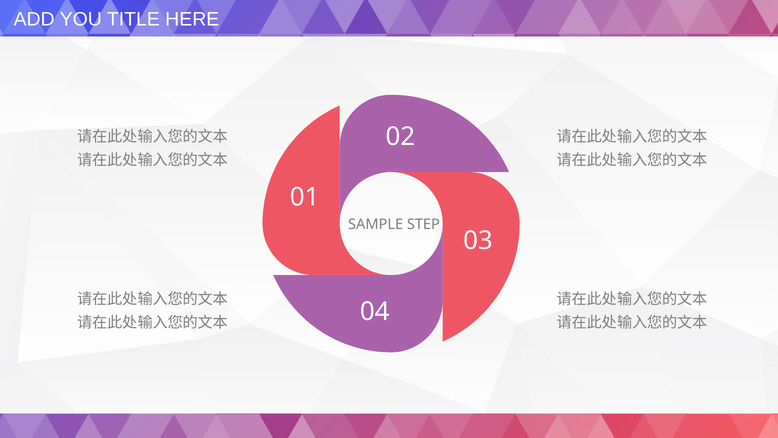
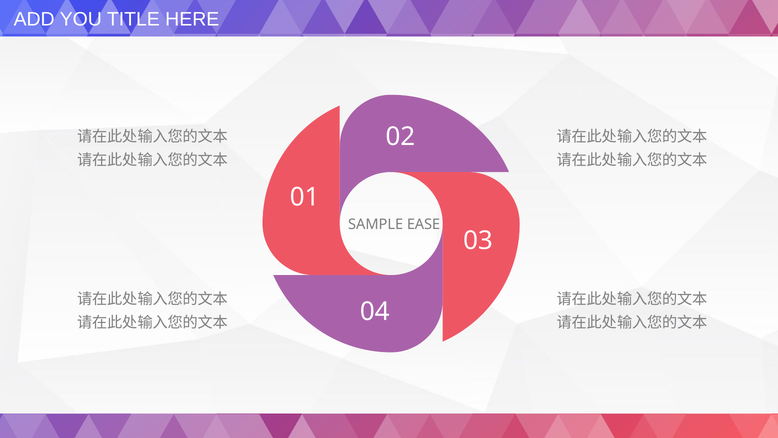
STEP: STEP -> EASE
